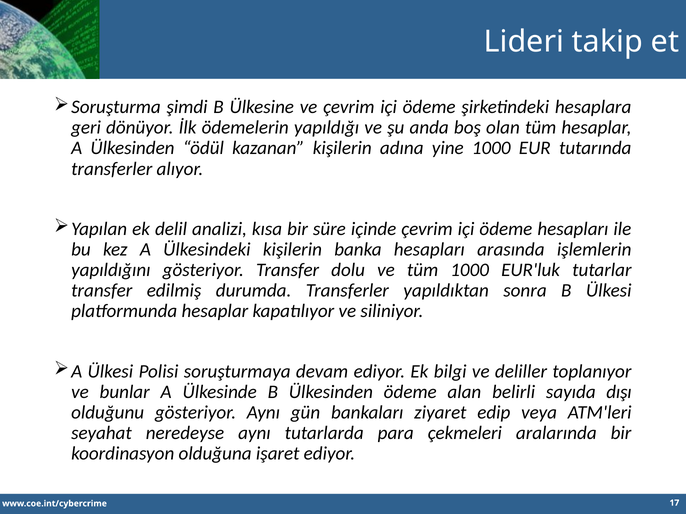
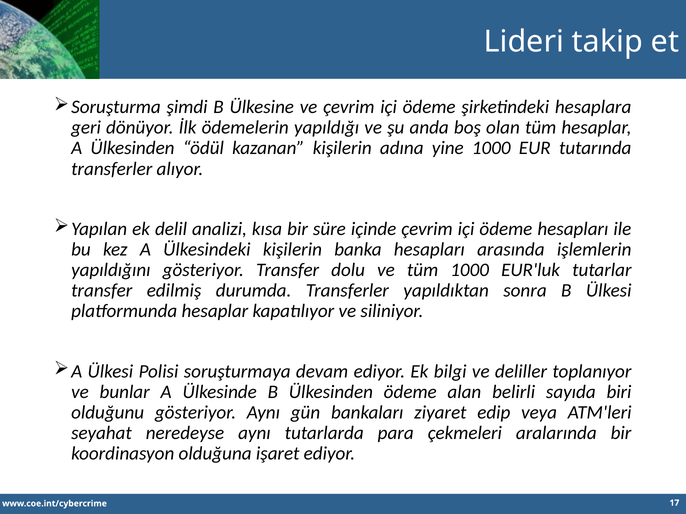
dışı: dışı -> biri
